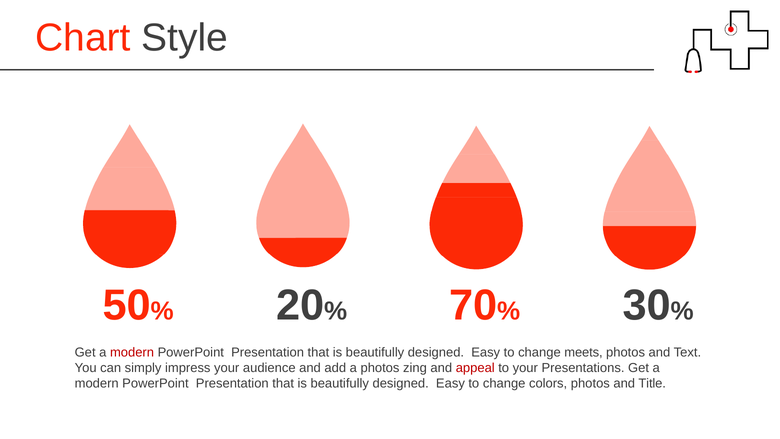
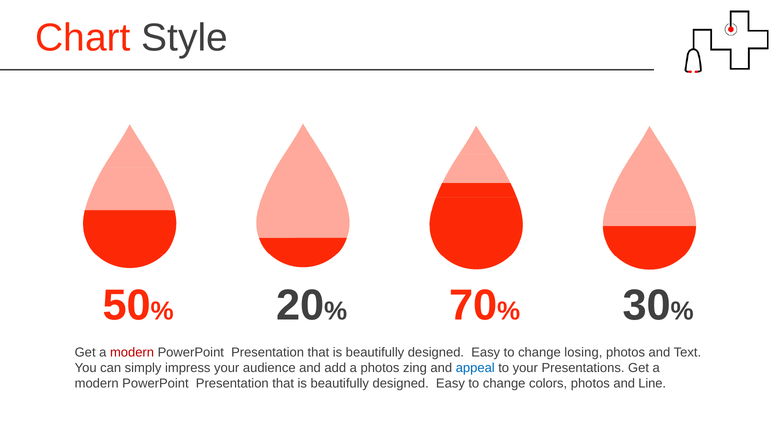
meets: meets -> losing
appeal colour: red -> blue
Title: Title -> Line
